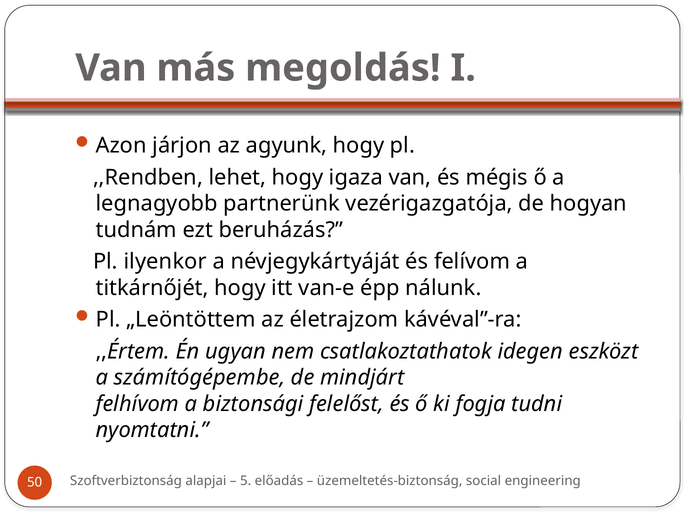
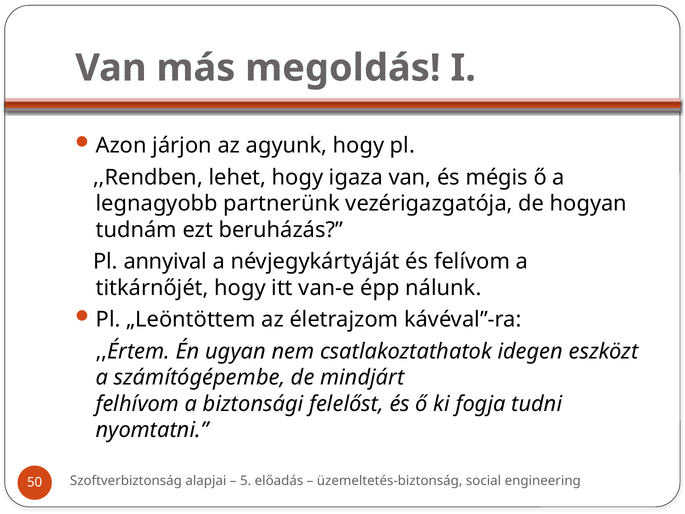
ilyenkor: ilyenkor -> annyival
